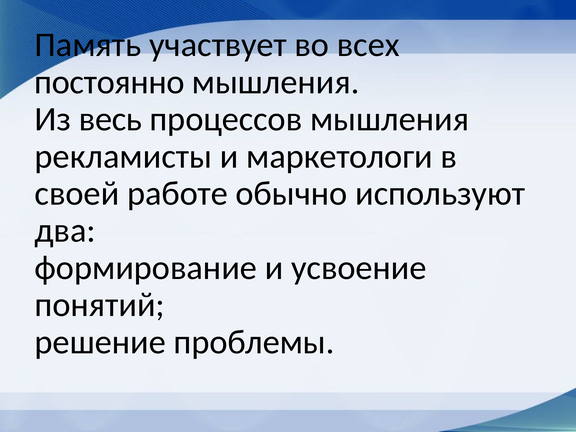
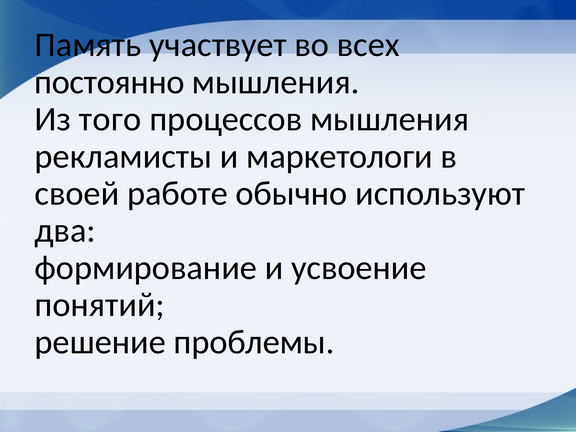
весь: весь -> того
